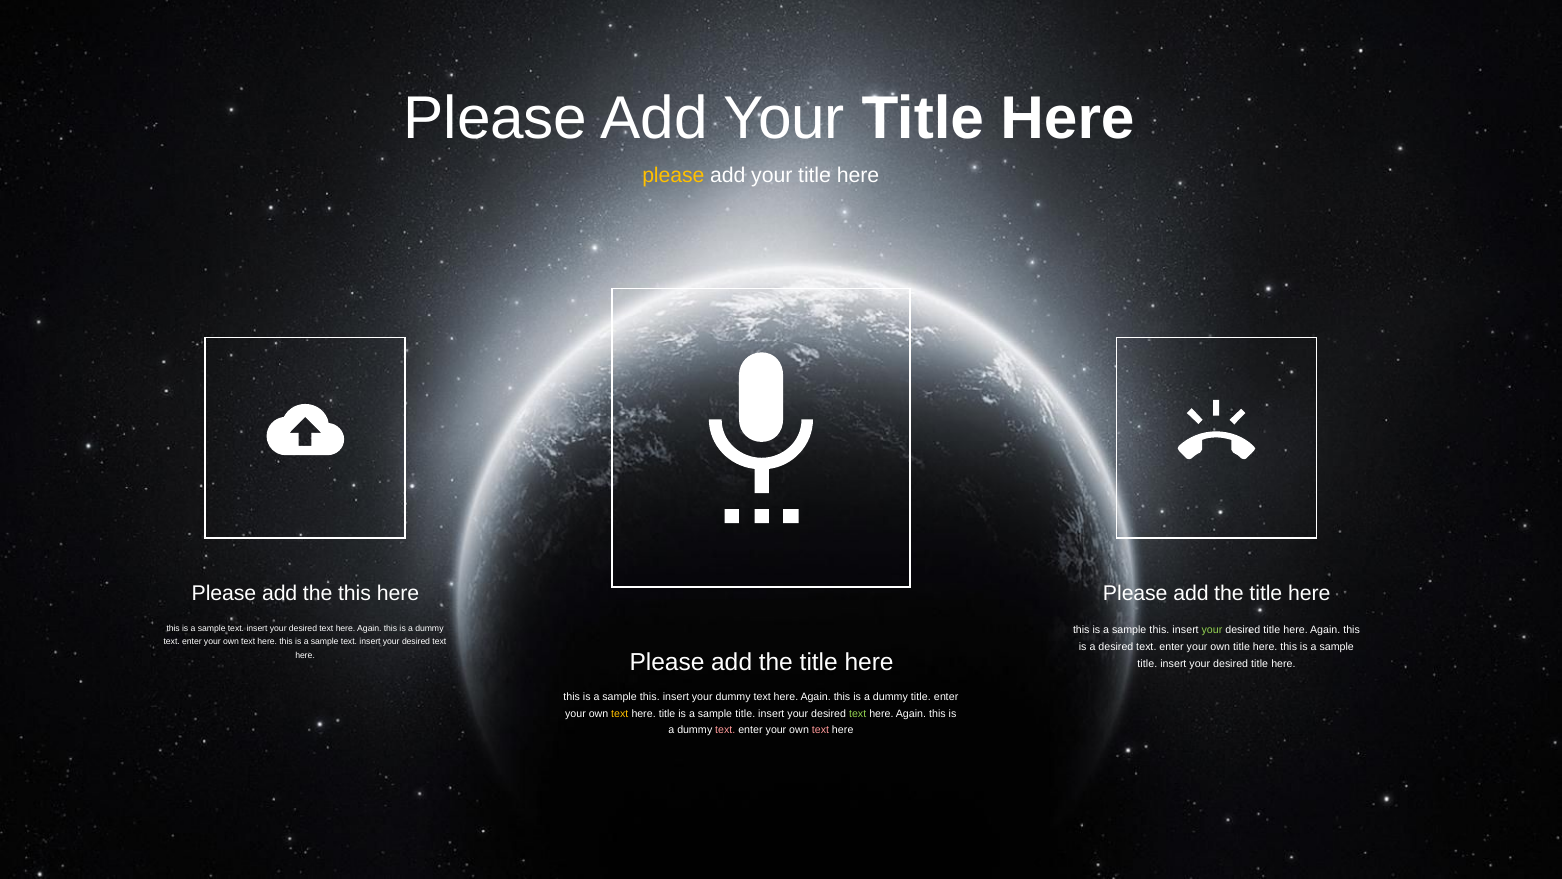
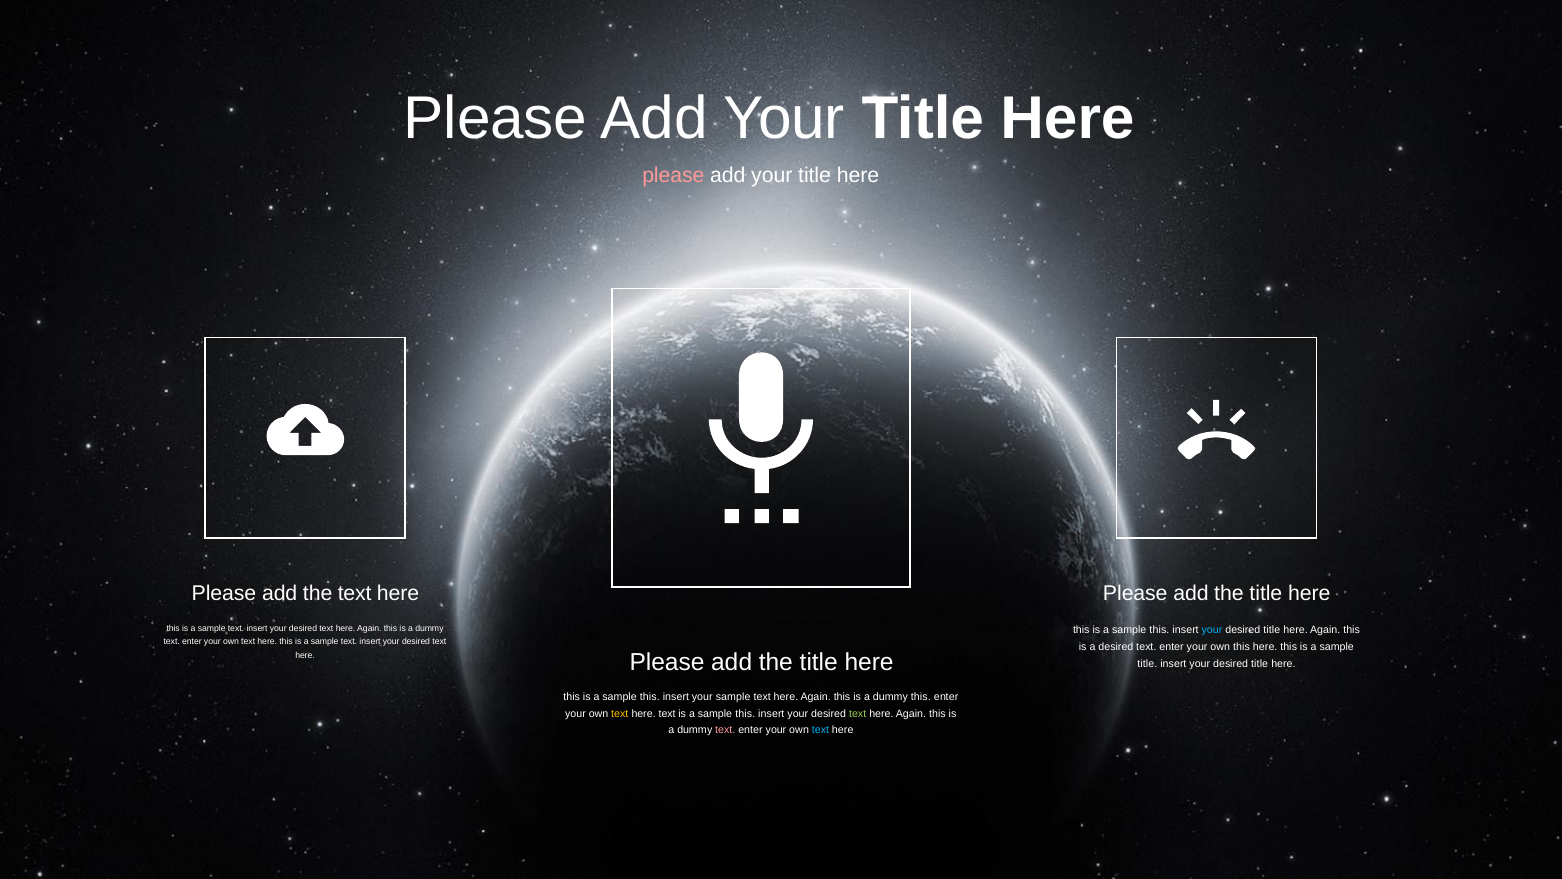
please at (673, 176) colour: yellow -> pink
the this: this -> text
your at (1212, 630) colour: light green -> light blue
own title: title -> this
your dummy: dummy -> sample
dummy title: title -> this
here title: title -> text
title at (745, 713): title -> this
text at (820, 730) colour: pink -> light blue
